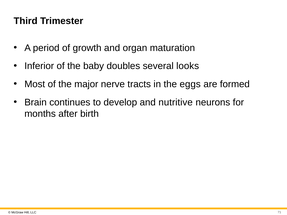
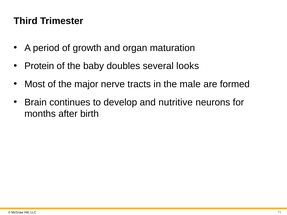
Inferior: Inferior -> Protein
eggs: eggs -> male
